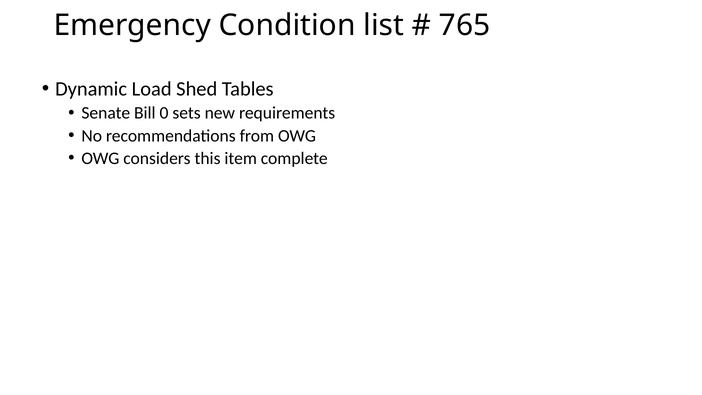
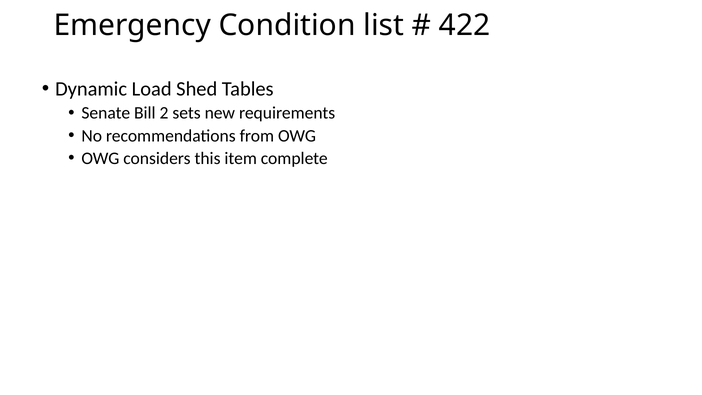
765: 765 -> 422
0: 0 -> 2
